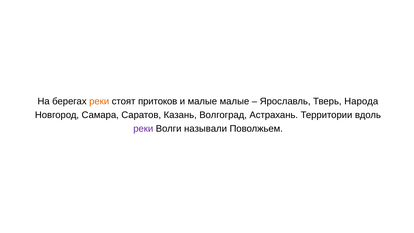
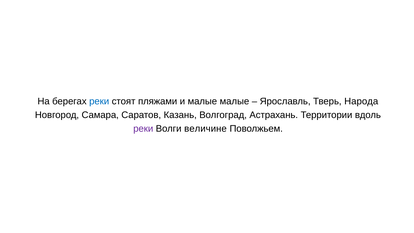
реки at (99, 101) colour: orange -> blue
притоков: притоков -> пляжами
называли: называли -> величине
